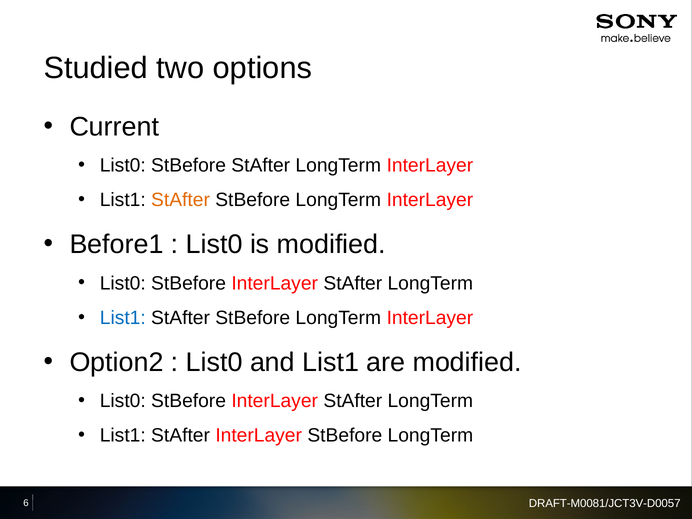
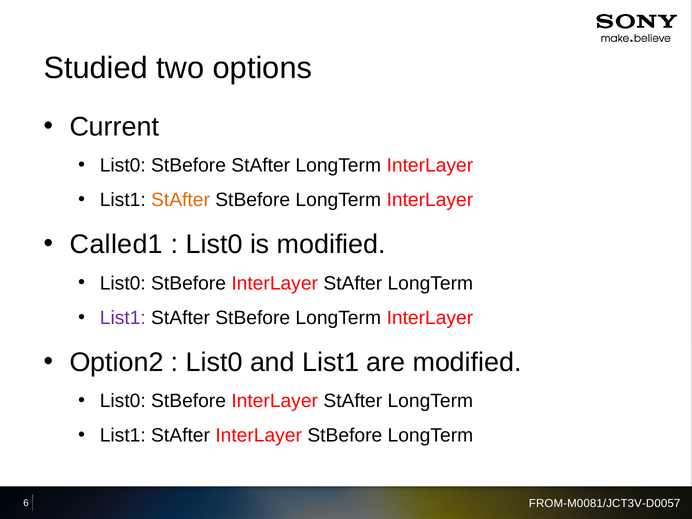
Before1: Before1 -> Called1
List1 at (123, 318) colour: blue -> purple
DRAFT-M0081/JCT3V-D0057: DRAFT-M0081/JCT3V-D0057 -> FROM-M0081/JCT3V-D0057
